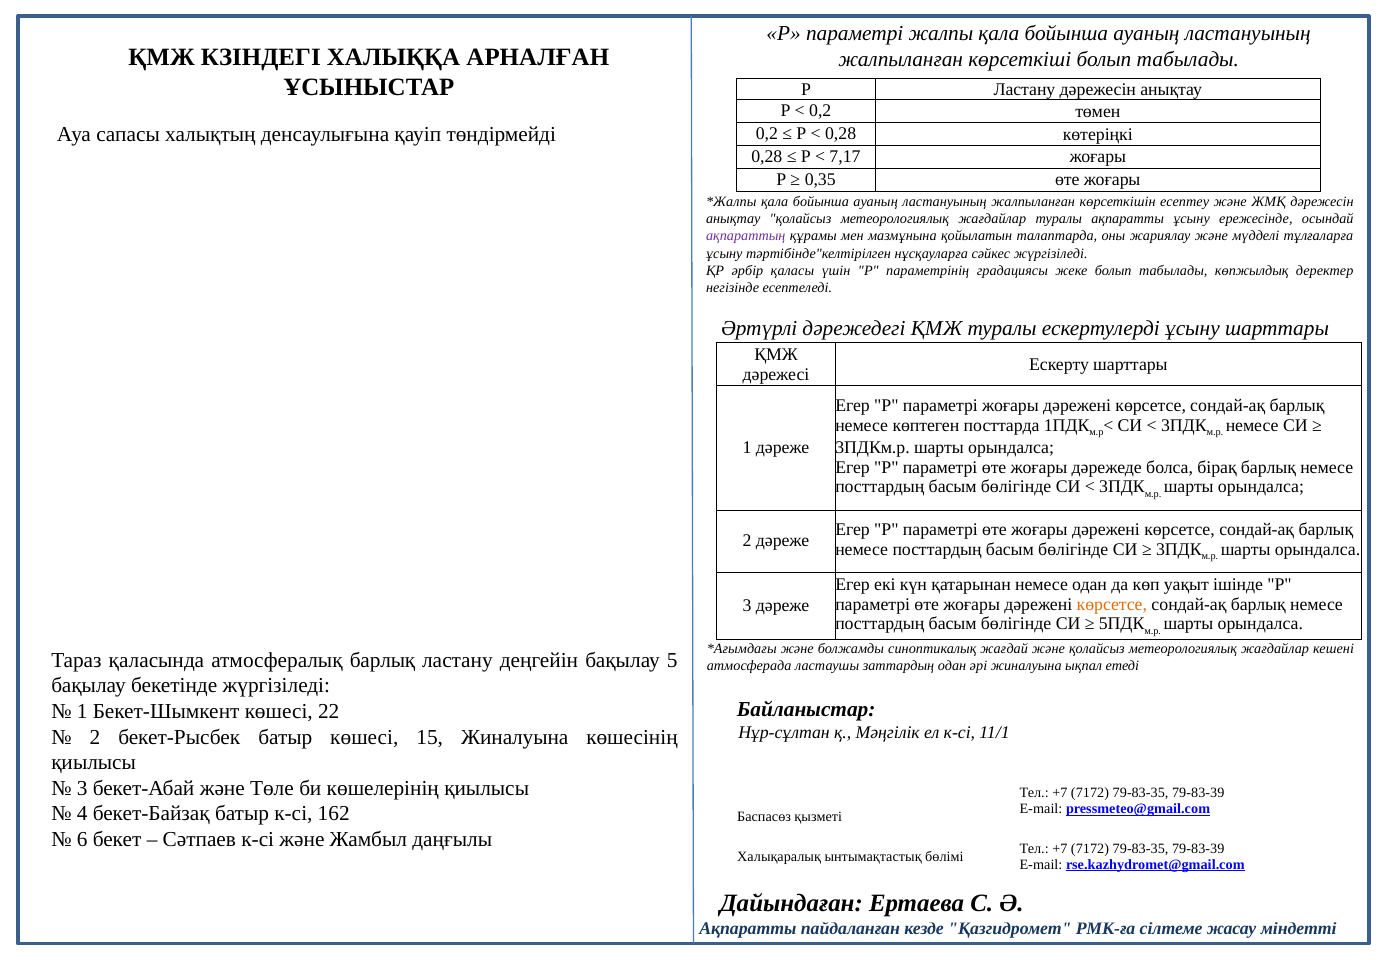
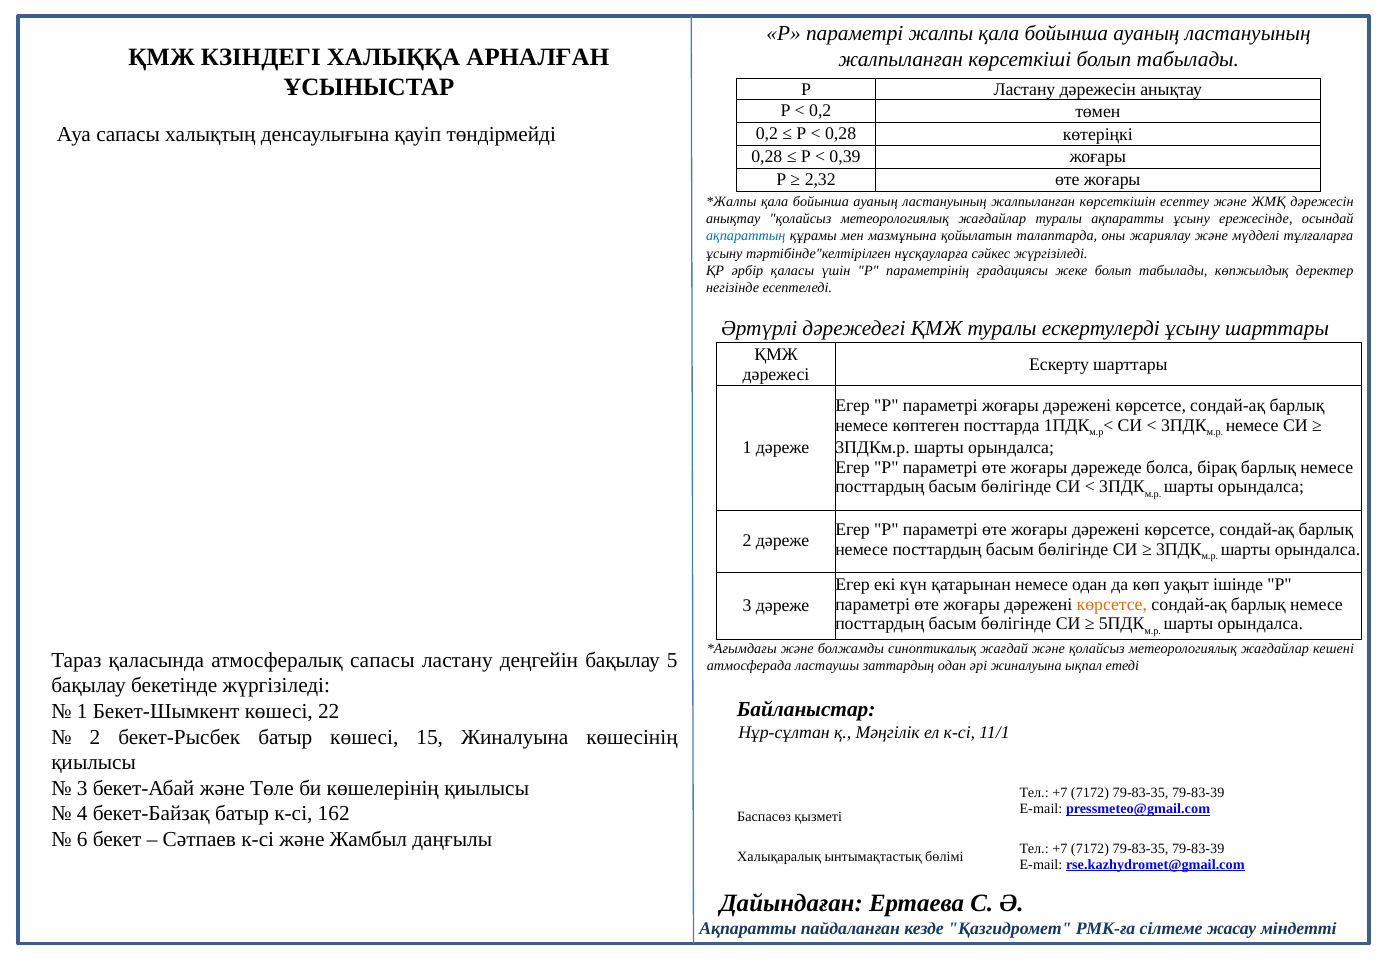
7,17: 7,17 -> 0,39
0,35: 0,35 -> 2,32
ақпараттың colour: purple -> blue
атмосфералық барлық: барлық -> сапасы
